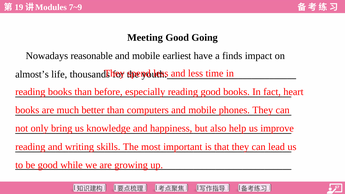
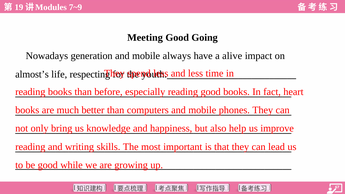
reasonable: reasonable -> generation
earliest: earliest -> always
finds: finds -> alive
thousands: thousands -> respecting
